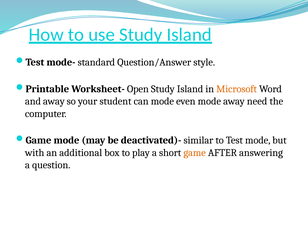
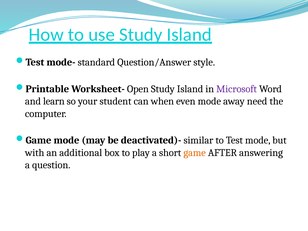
Microsoft colour: orange -> purple
and away: away -> learn
can mode: mode -> when
